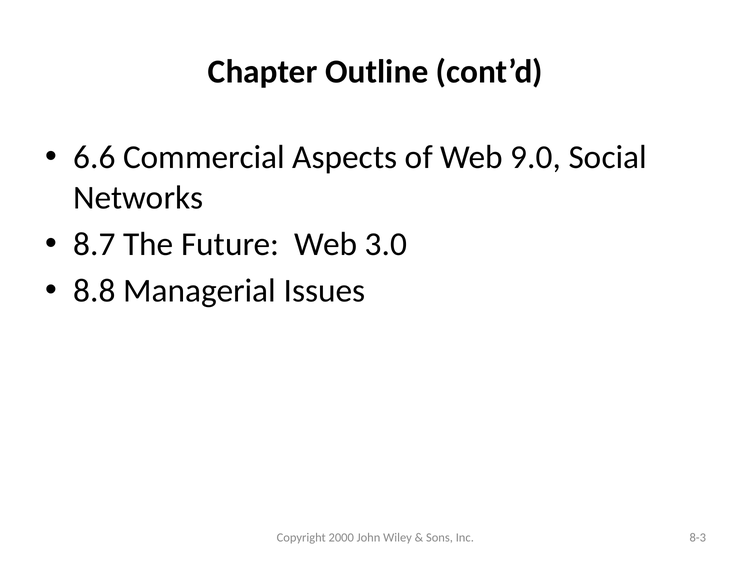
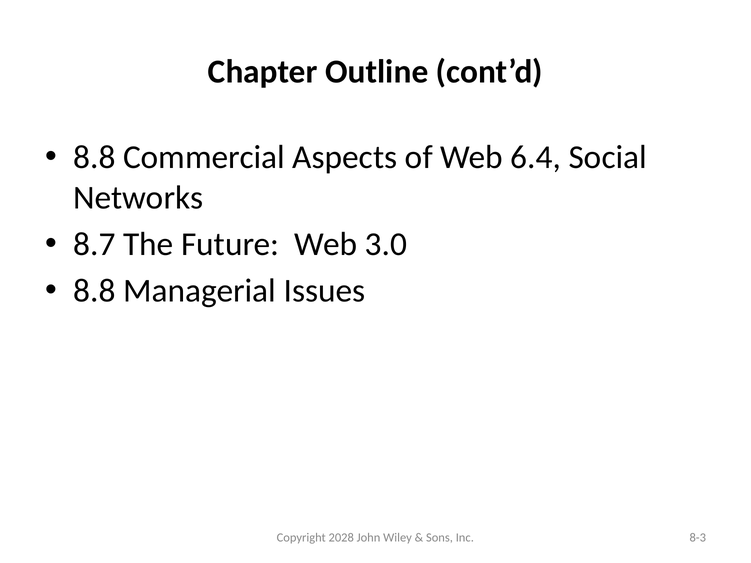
6.6 at (94, 158): 6.6 -> 8.8
9.0: 9.0 -> 6.4
2000: 2000 -> 2028
